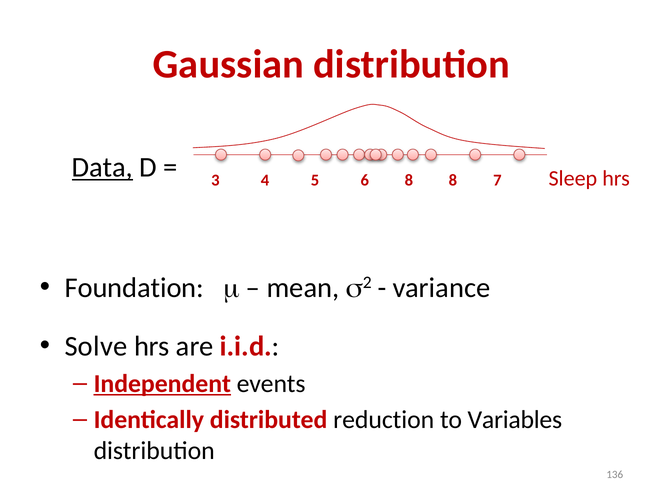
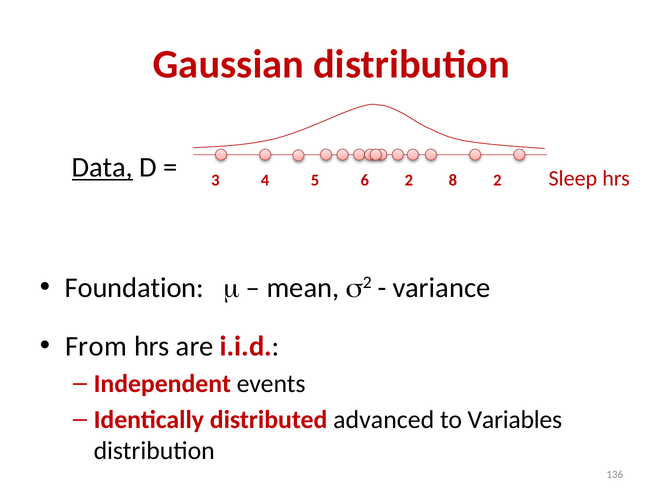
3 8: 8 -> 2
8 7: 7 -> 2
Solve: Solve -> From
Independent underline: present -> none
reduction: reduction -> advanced
